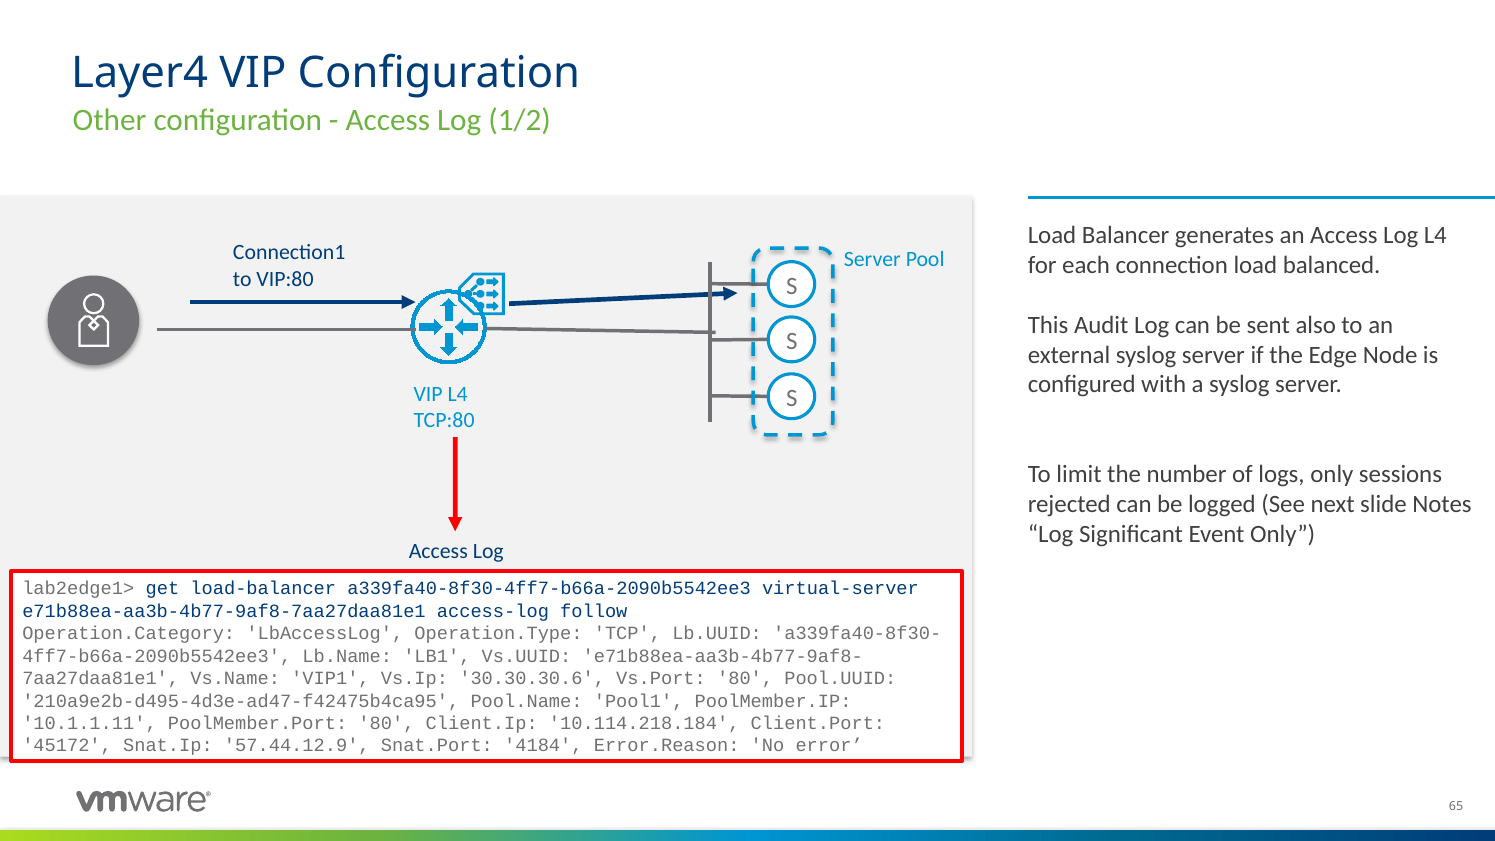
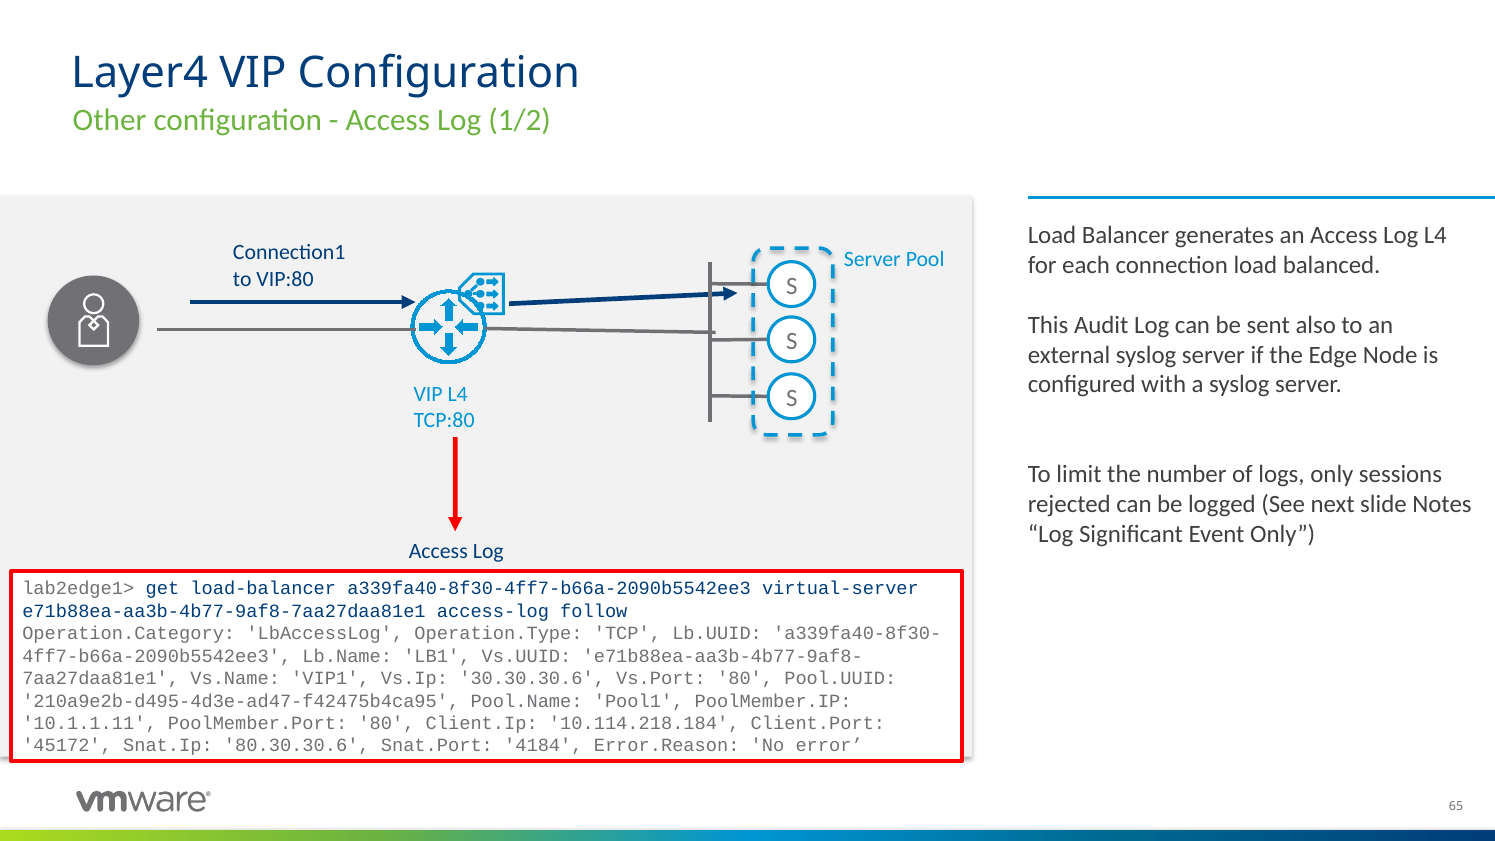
57.44.12.9: 57.44.12.9 -> 80.30.30.6
